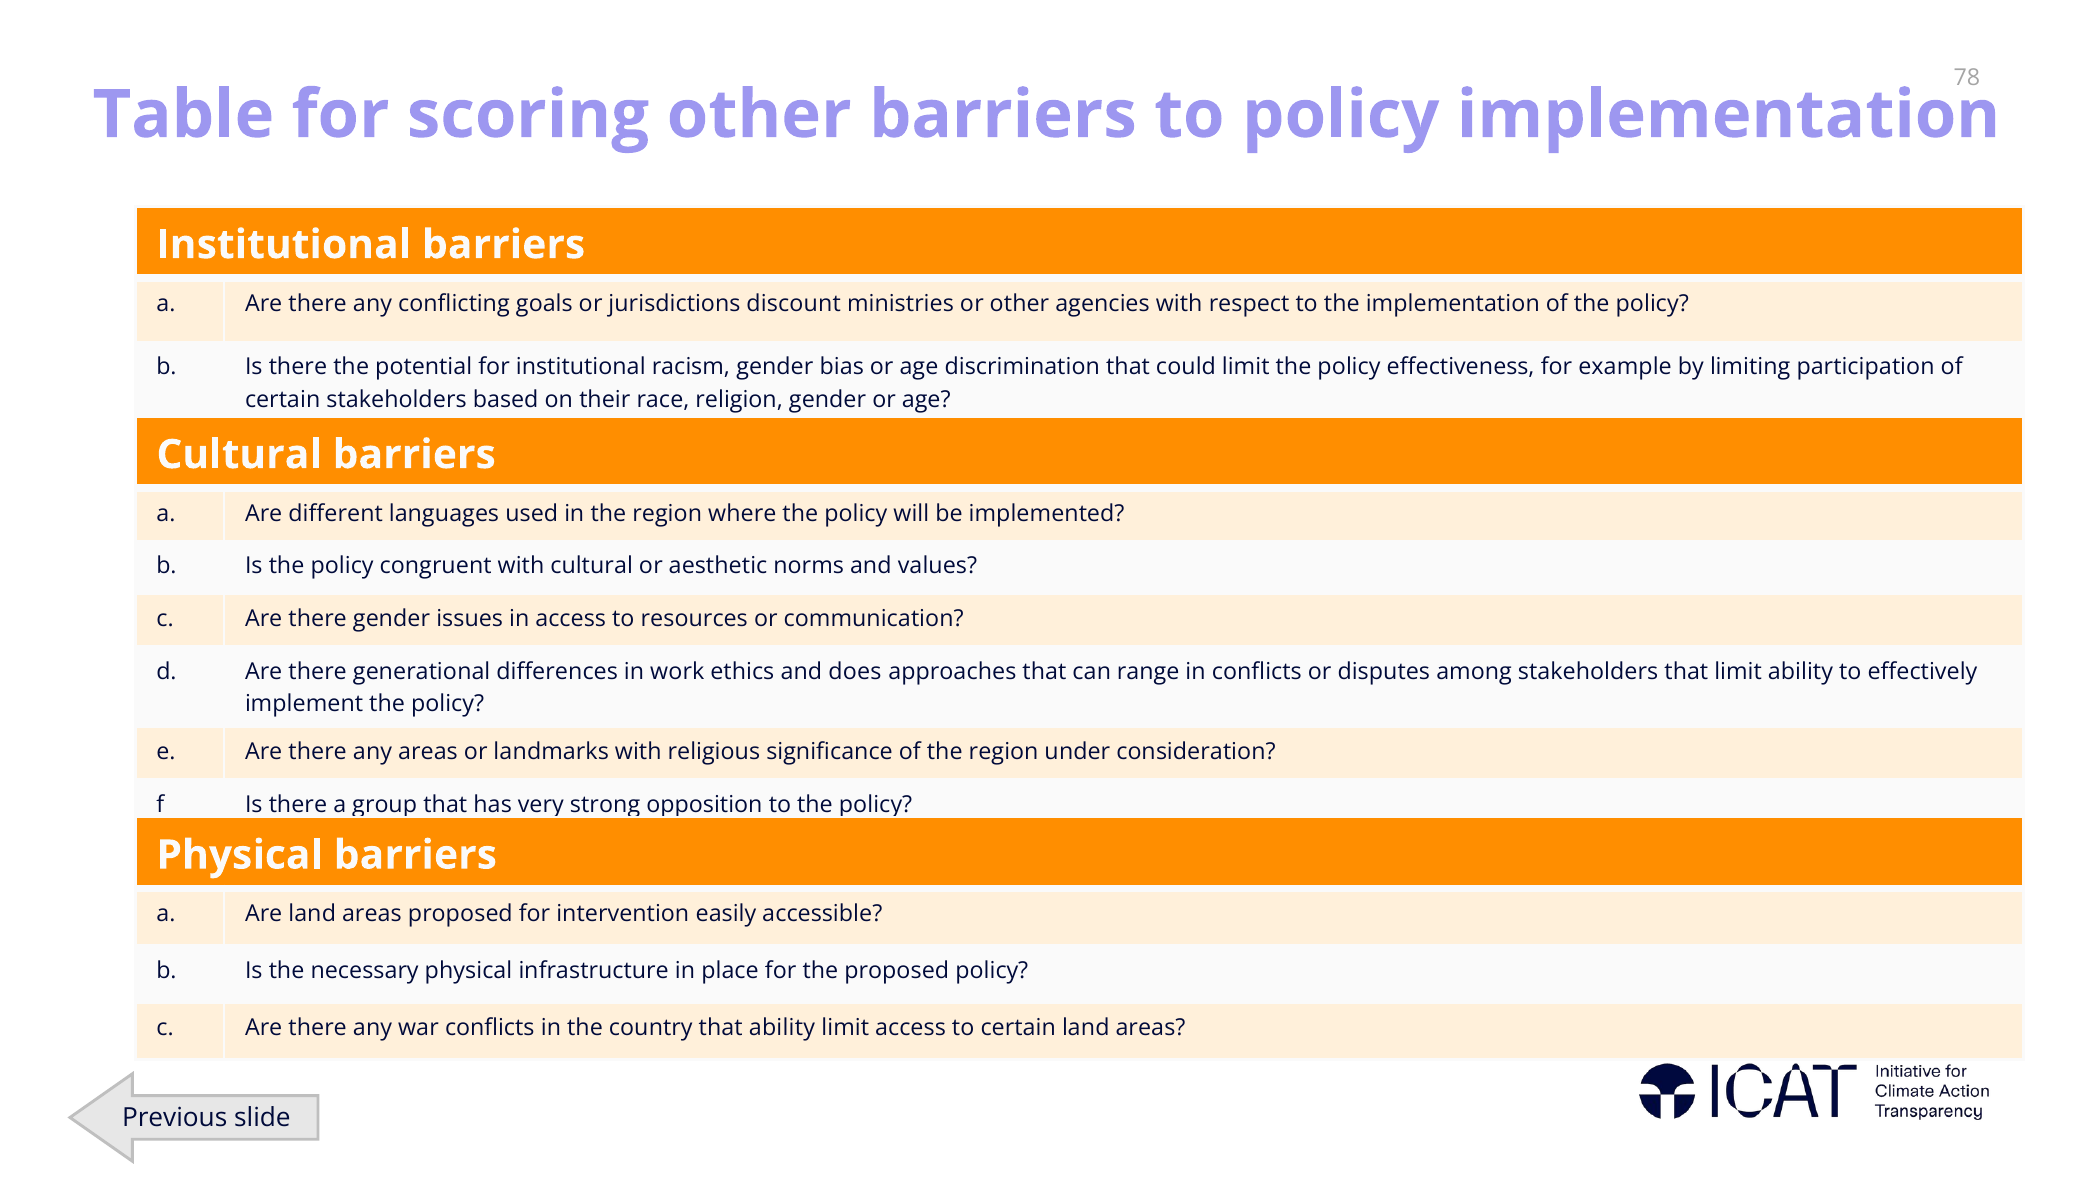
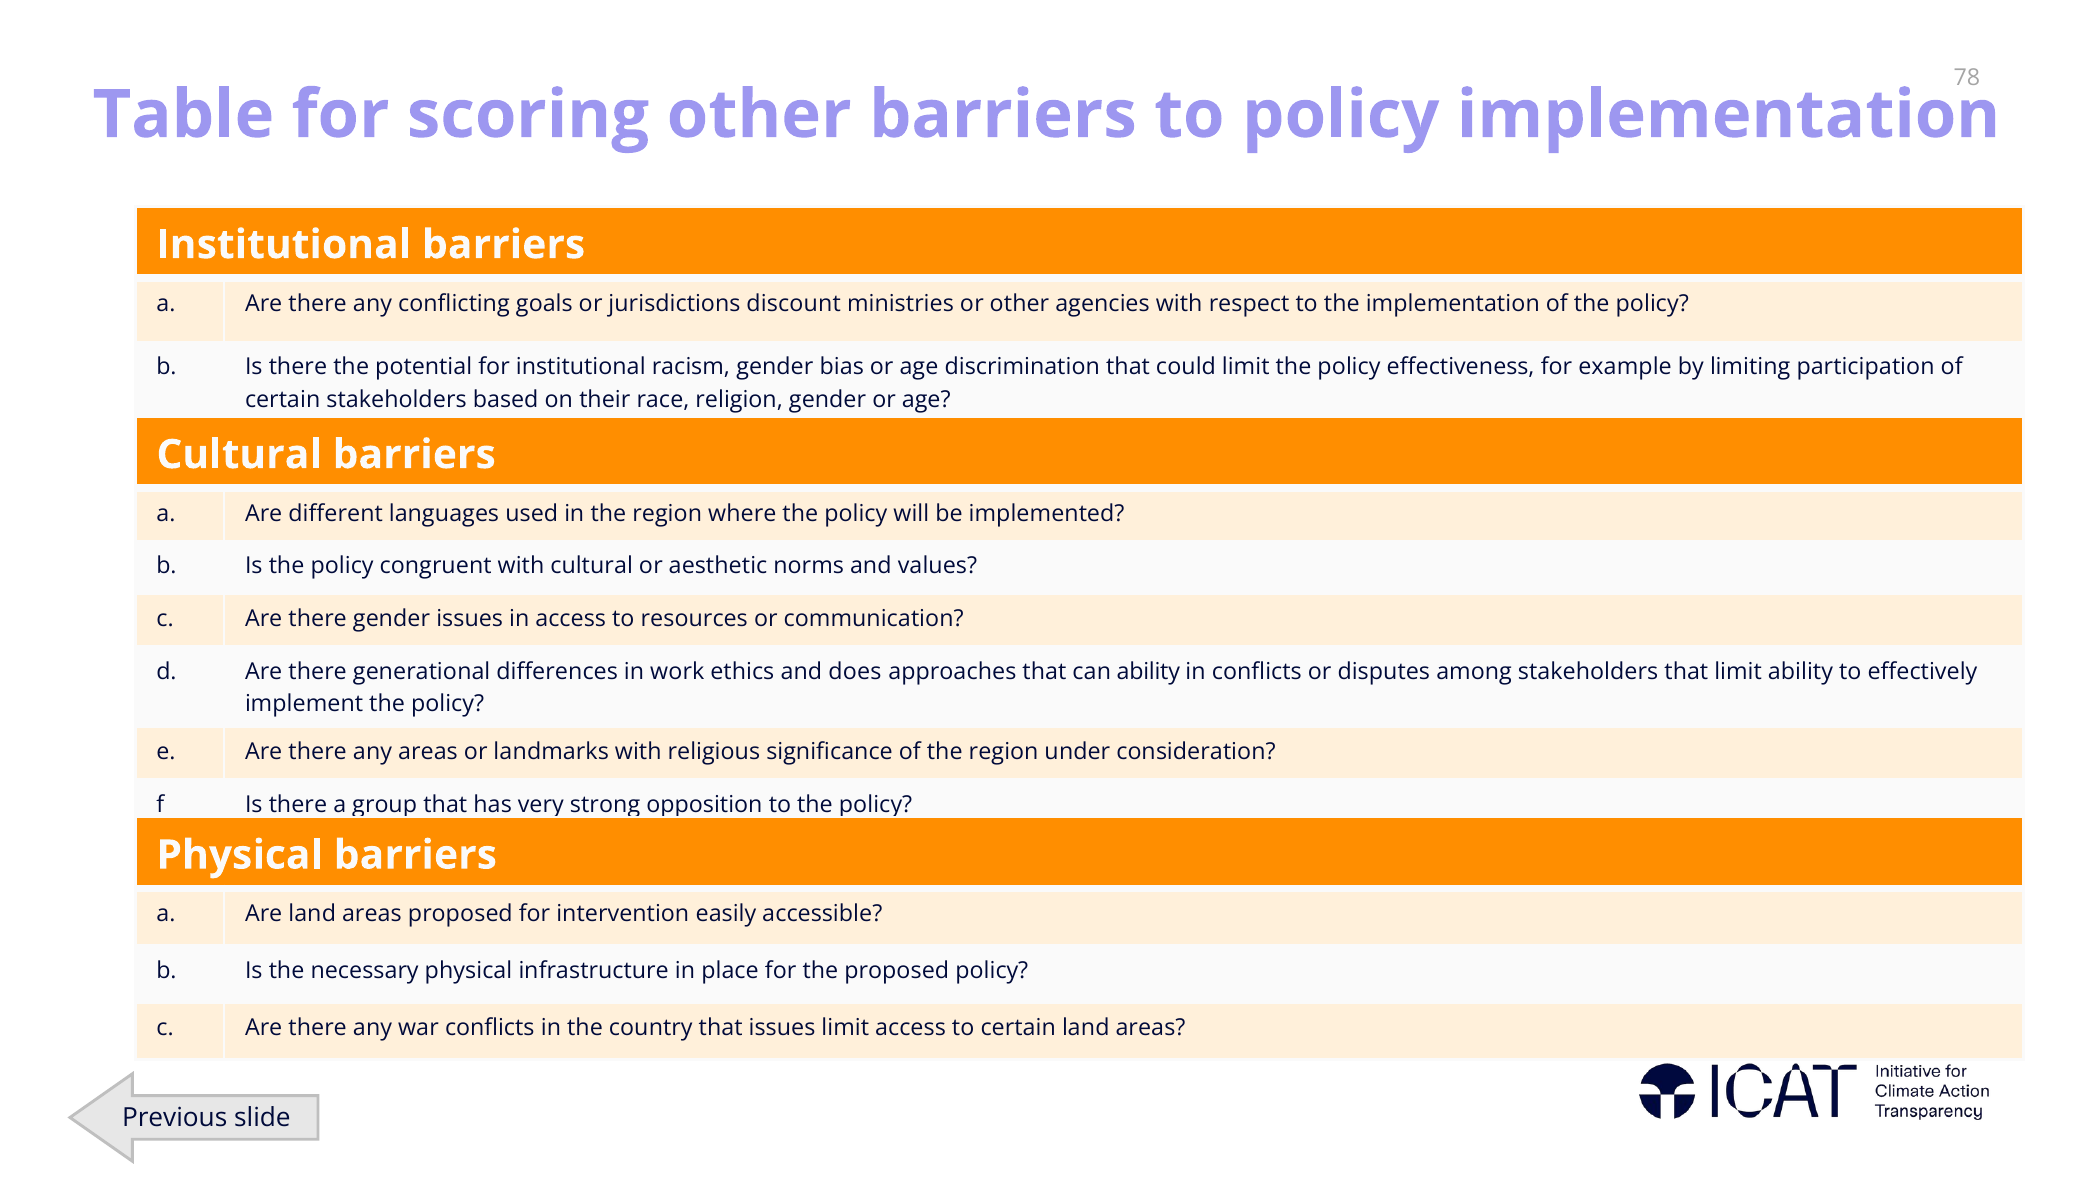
can range: range -> ability
that ability: ability -> issues
